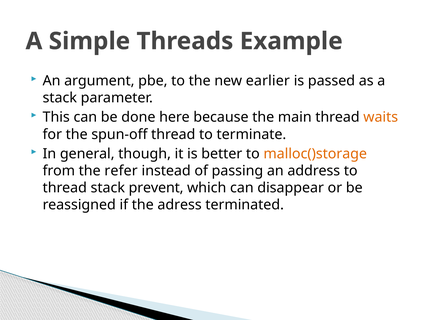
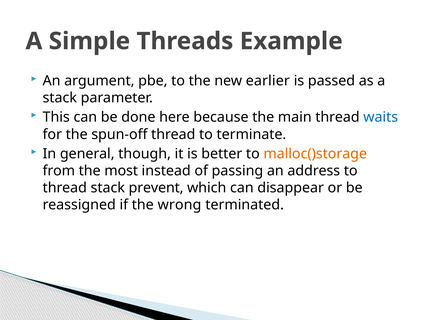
waits colour: orange -> blue
refer: refer -> most
adress: adress -> wrong
